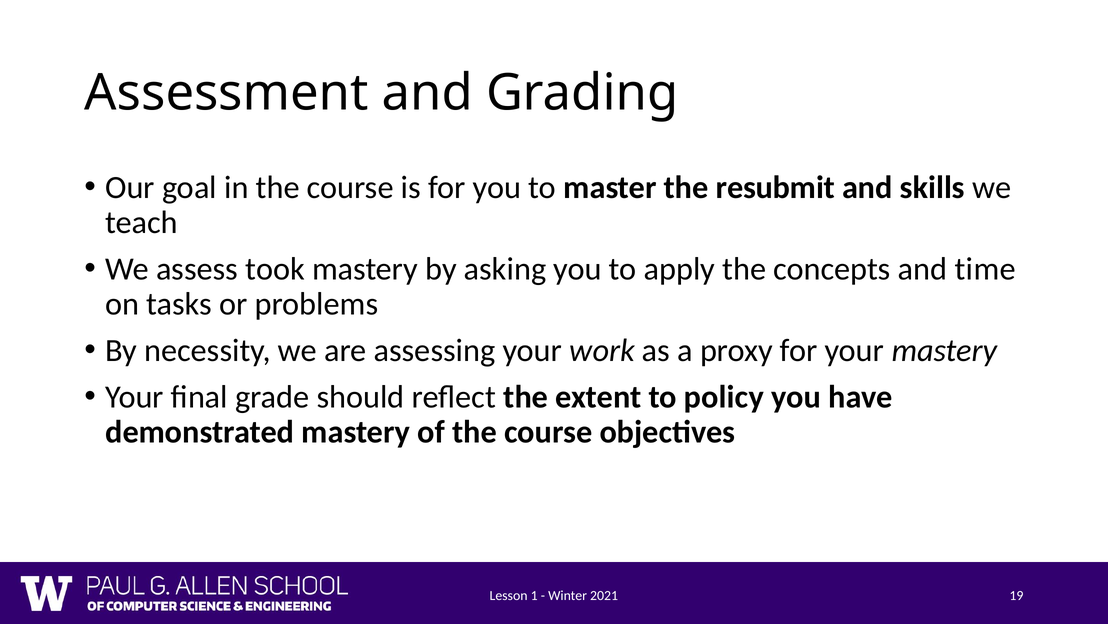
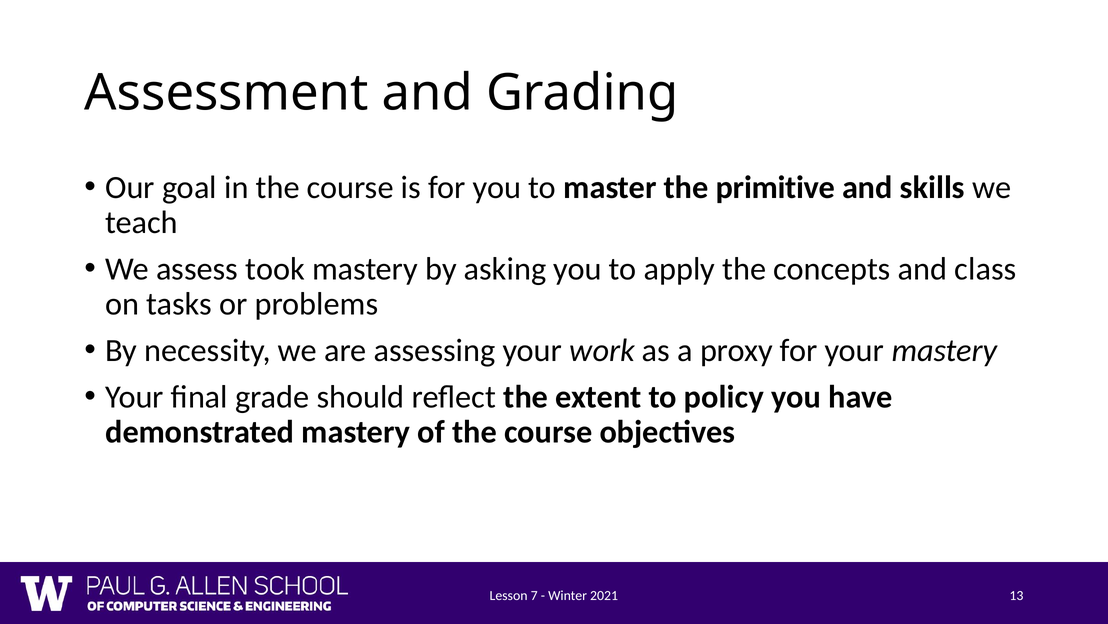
resubmit: resubmit -> primitive
time: time -> class
1: 1 -> 7
19: 19 -> 13
